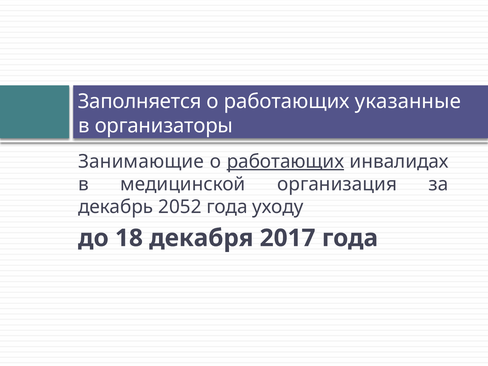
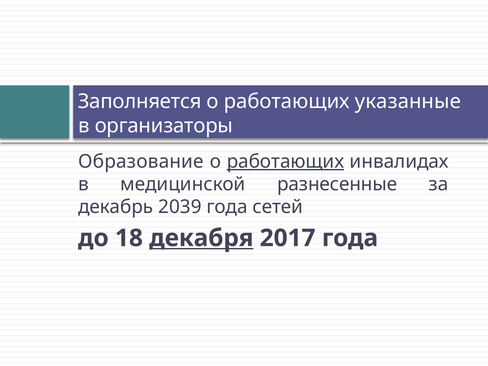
Занимающие: Занимающие -> Образование
организация: организация -> разнесенные
2052: 2052 -> 2039
уходу: уходу -> сетей
декабря underline: none -> present
